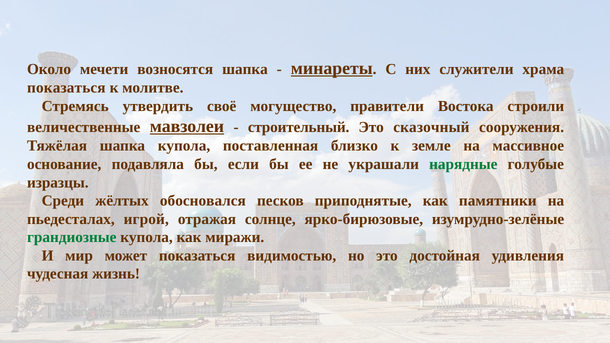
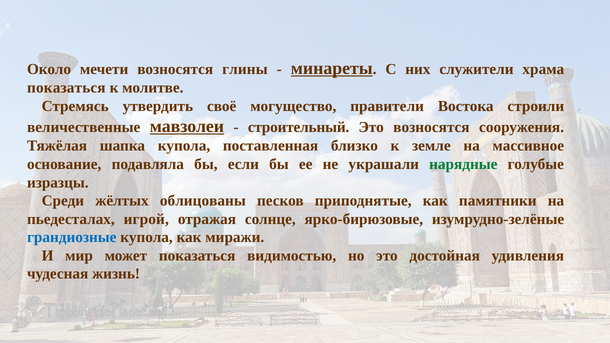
возносятся шапка: шапка -> глины
Это сказочный: сказочный -> возносятся
обосновался: обосновался -> облицованы
грандиозные colour: green -> blue
